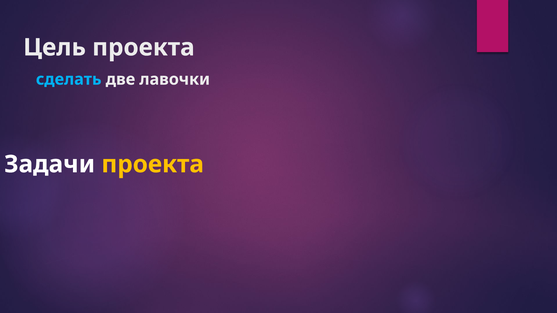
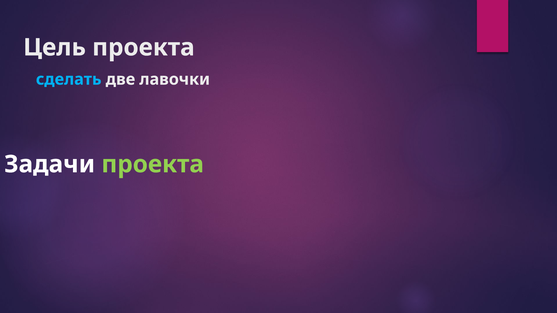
проекта at (153, 164) colour: yellow -> light green
